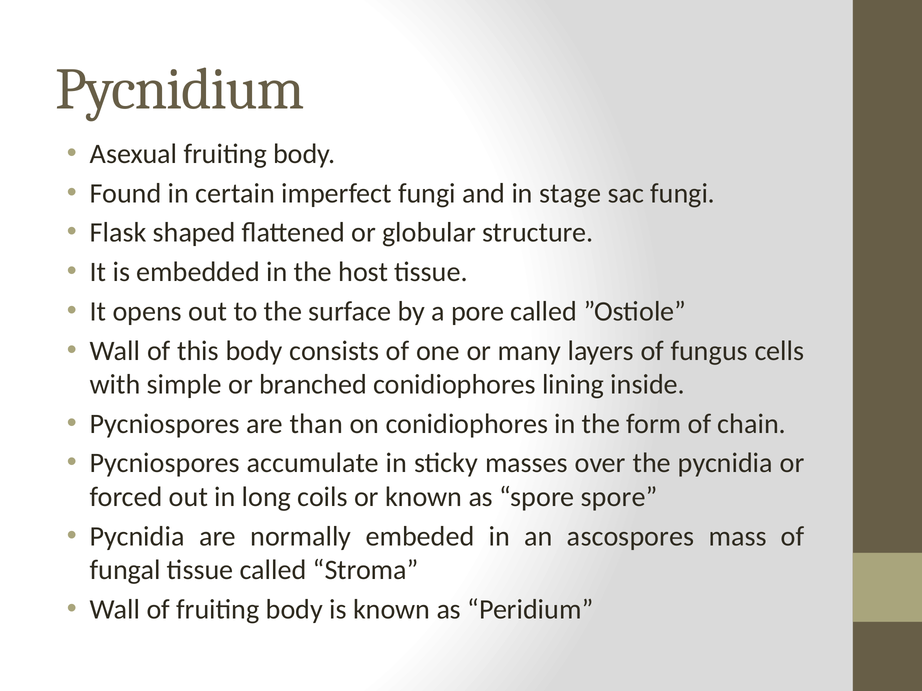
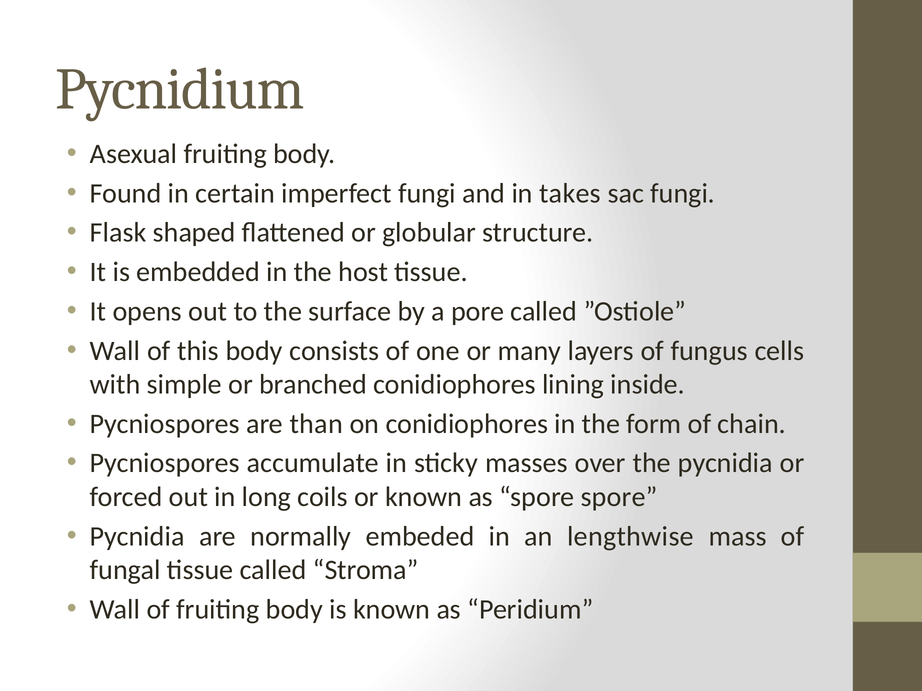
stage: stage -> takes
ascospores: ascospores -> lengthwise
